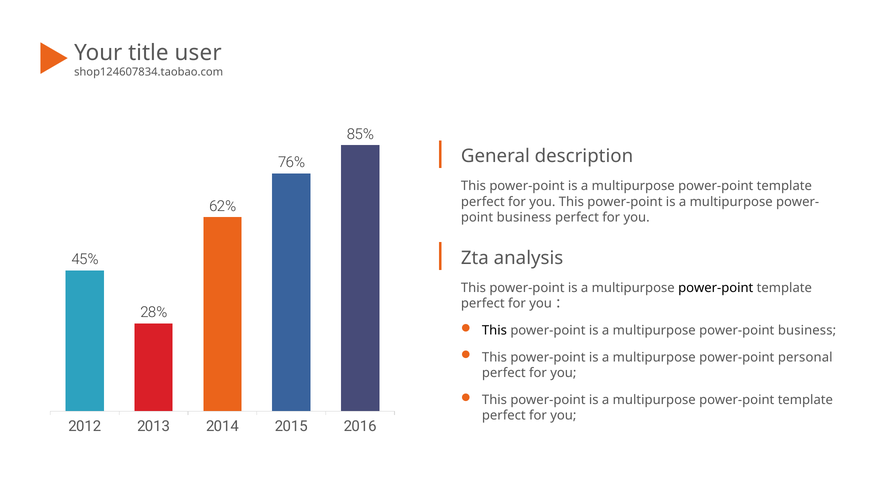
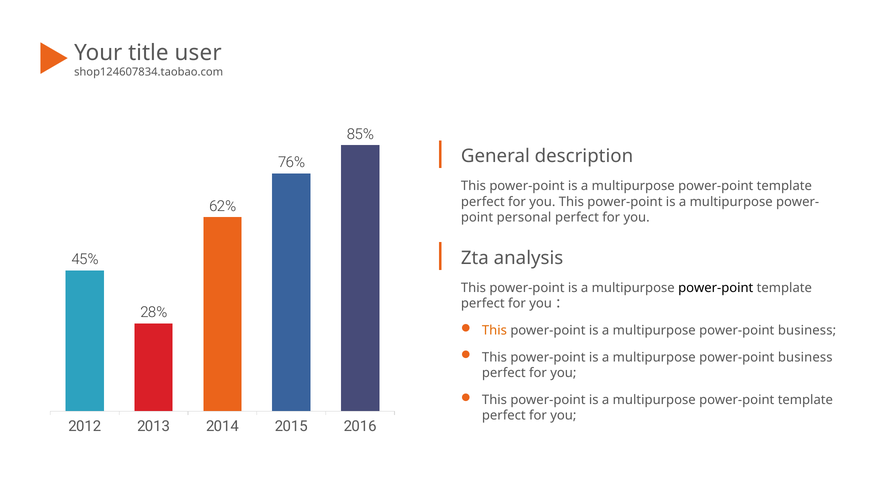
business at (524, 217): business -> personal
This at (494, 330) colour: black -> orange
personal at (805, 357): personal -> business
